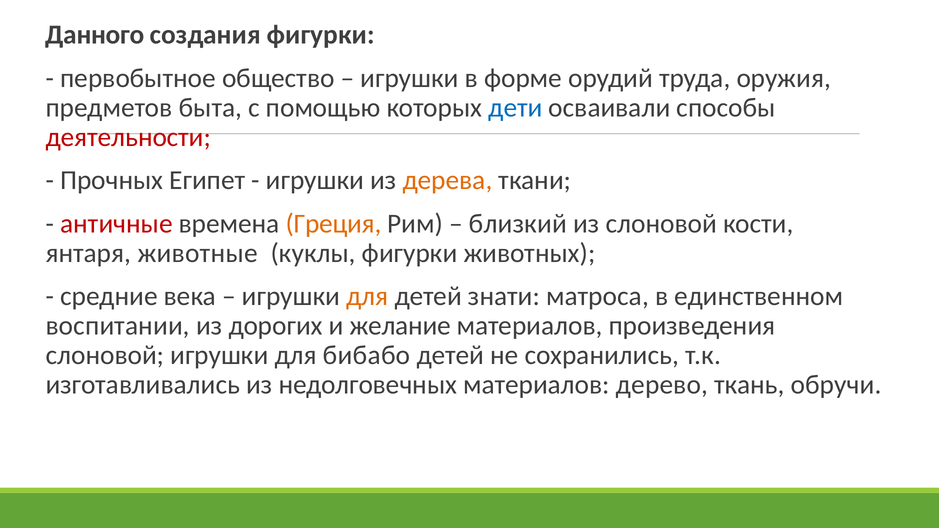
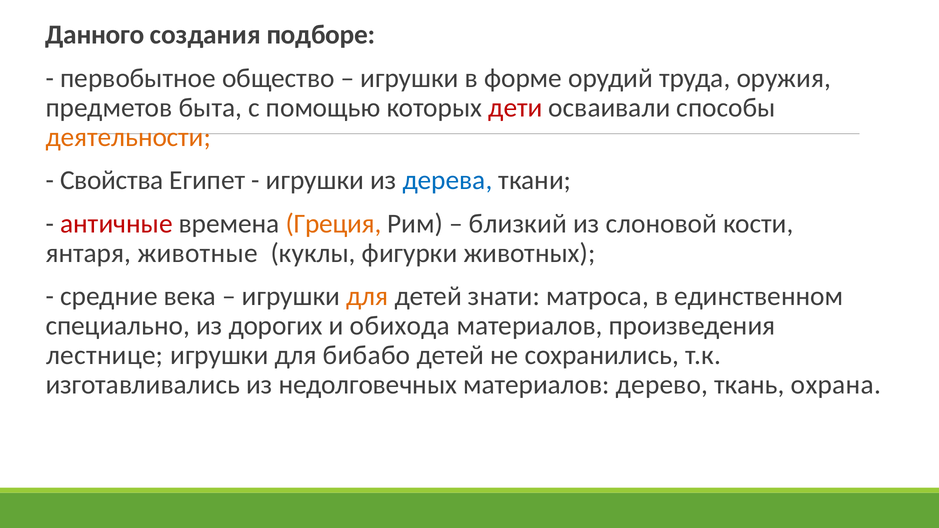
создания фигурки: фигурки -> подборе
дети colour: blue -> red
деятельности colour: red -> orange
Прочных: Прочных -> Свойства
дерева colour: orange -> blue
воспитании: воспитании -> специально
желание: желание -> обихода
слоновой at (105, 356): слоновой -> лестнице
обручи: обручи -> охрана
